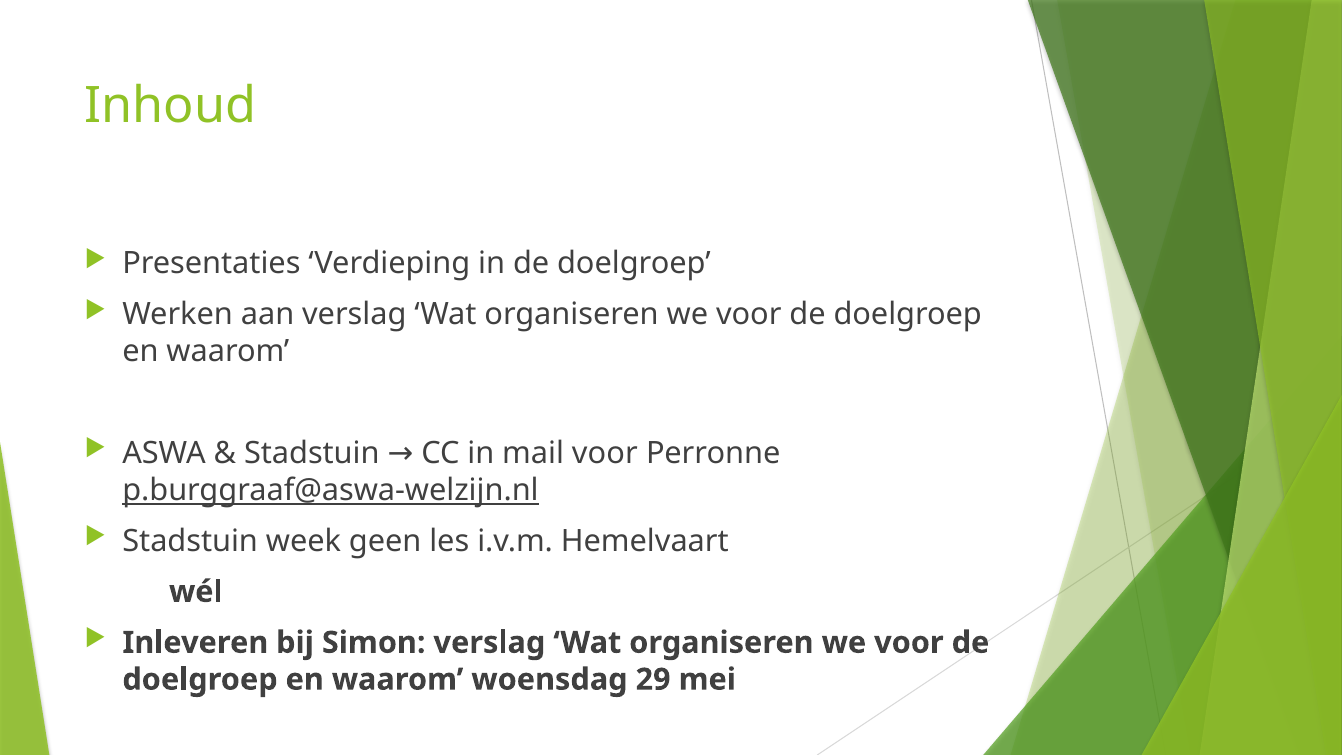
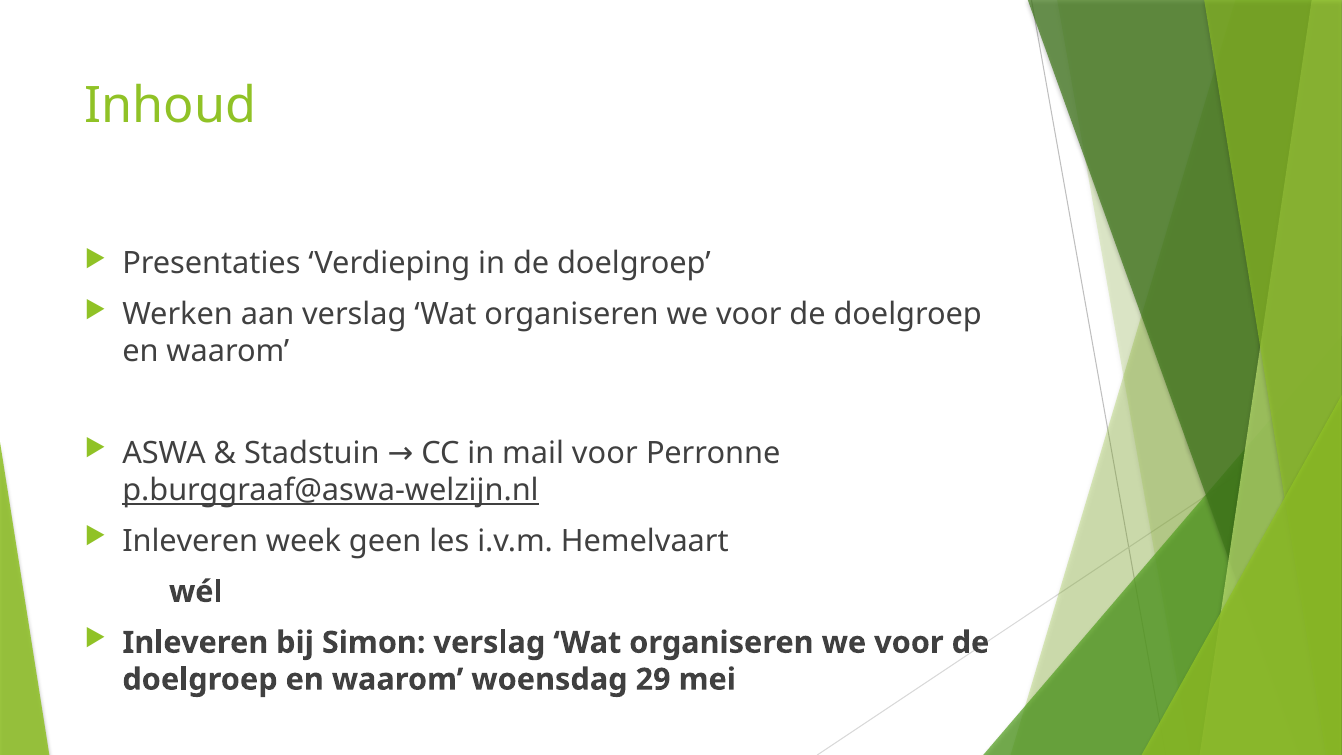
Stadstuin at (190, 541): Stadstuin -> Inleveren
